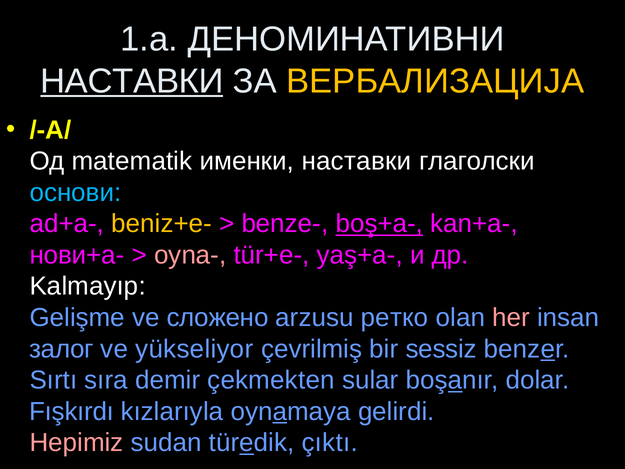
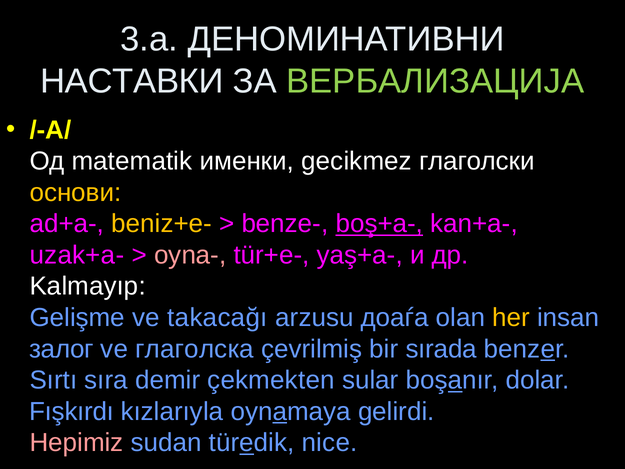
1.a: 1.a -> 3.a
НАСТАВКИ at (132, 81) underline: present -> none
ВЕРБАЛИЗАЦИЈА colour: yellow -> light green
именки наставки: наставки -> gecikmez
основи colour: light blue -> yellow
нови+a-: нови+a- -> uzak+a-
сложено: сложено -> takacağı
ретко: ретко -> доаѓа
her colour: pink -> yellow
yükseliyor: yükseliyor -> глаголска
sessiz: sessiz -> sırada
çıktı: çıktı -> nice
